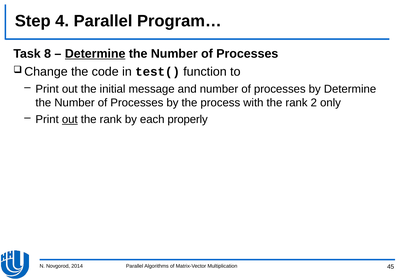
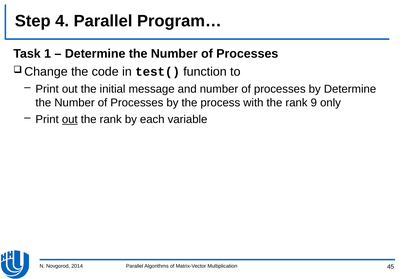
8: 8 -> 1
Determine at (95, 54) underline: present -> none
2: 2 -> 9
properly: properly -> variable
